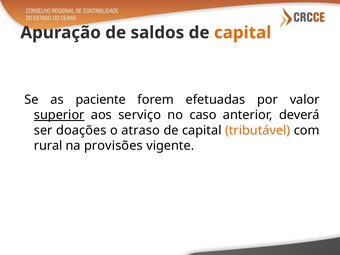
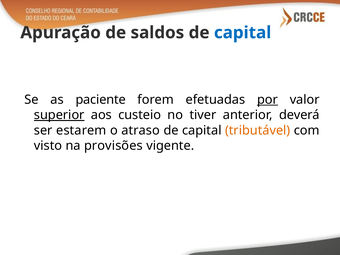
capital at (243, 33) colour: orange -> blue
por underline: none -> present
serviço: serviço -> custeio
caso: caso -> tiver
doações: doações -> estarem
rural: rural -> visto
